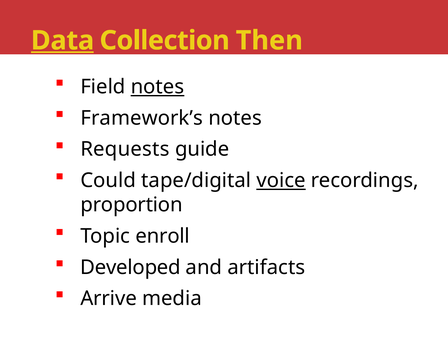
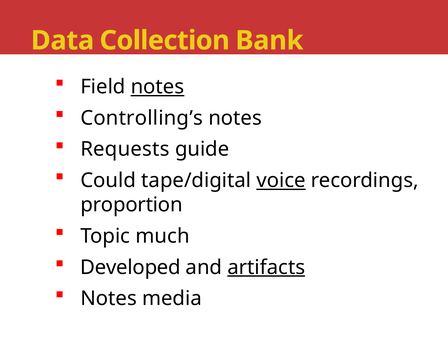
Data underline: present -> none
Then: Then -> Bank
Framework’s: Framework’s -> Controlling’s
enroll: enroll -> much
artifacts underline: none -> present
Arrive at (109, 299): Arrive -> Notes
